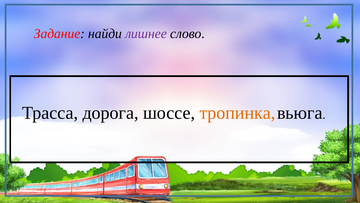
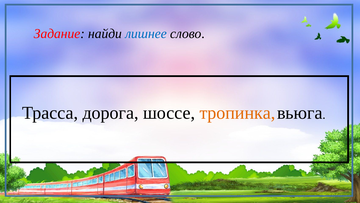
лишнее colour: purple -> blue
